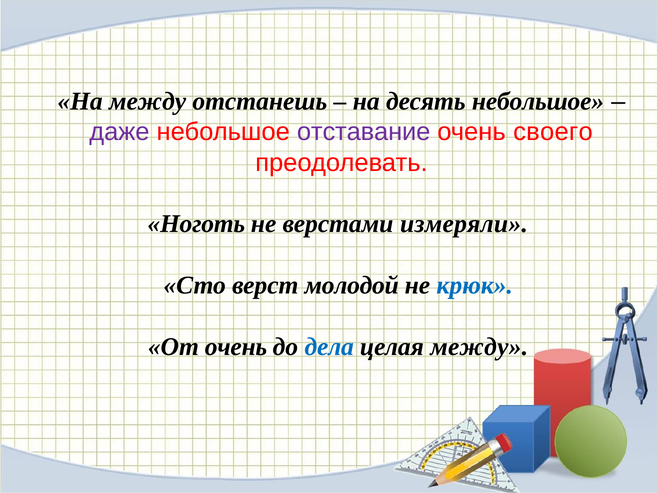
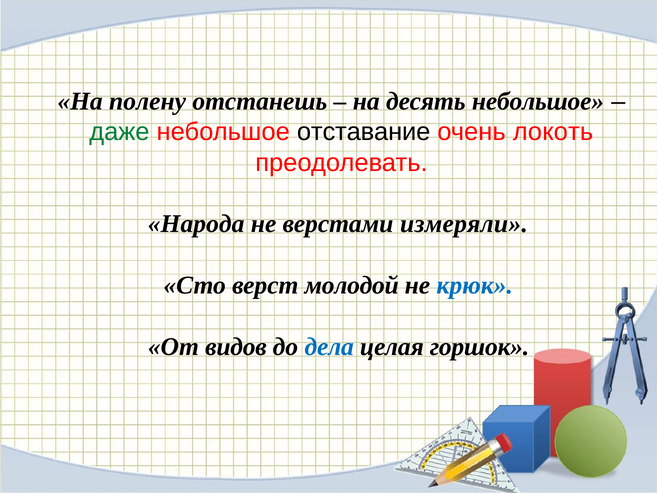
На между: между -> полену
даже colour: purple -> green
отставание colour: purple -> black
своего: своего -> локоть
Ноготь: Ноготь -> Народа
От очень: очень -> видов
целая между: между -> горшок
